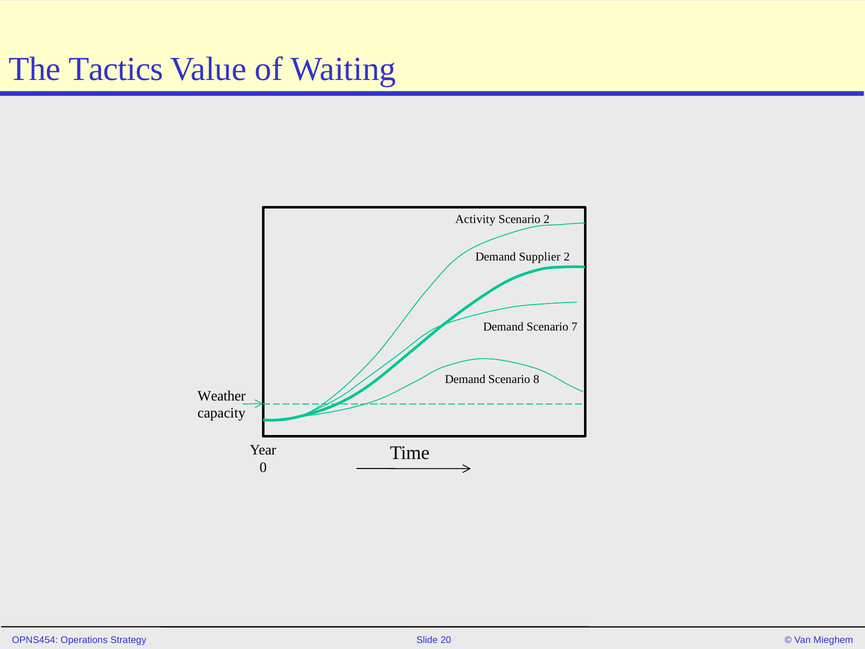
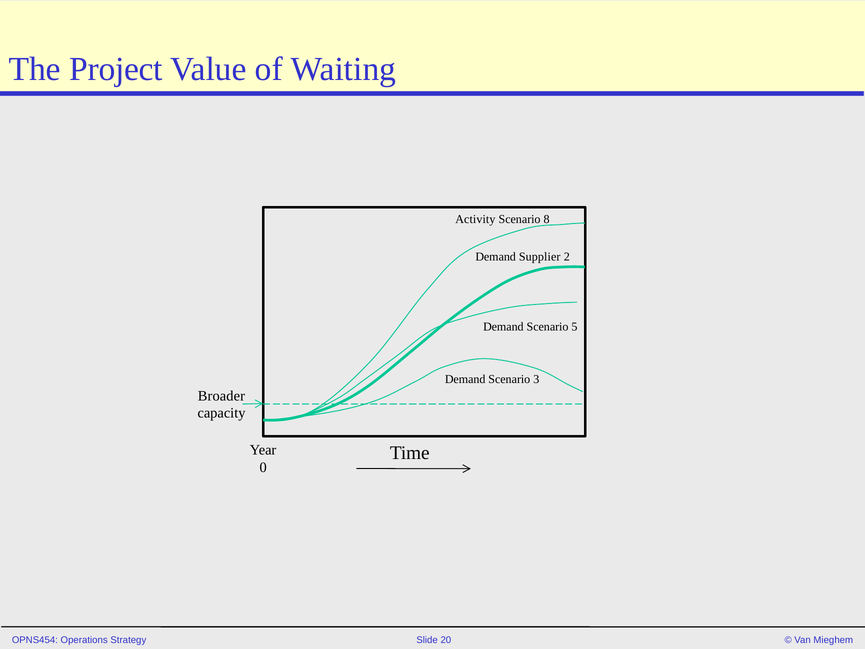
Tactics: Tactics -> Project
Scenario 2: 2 -> 8
7: 7 -> 5
8: 8 -> 3
Weather: Weather -> Broader
